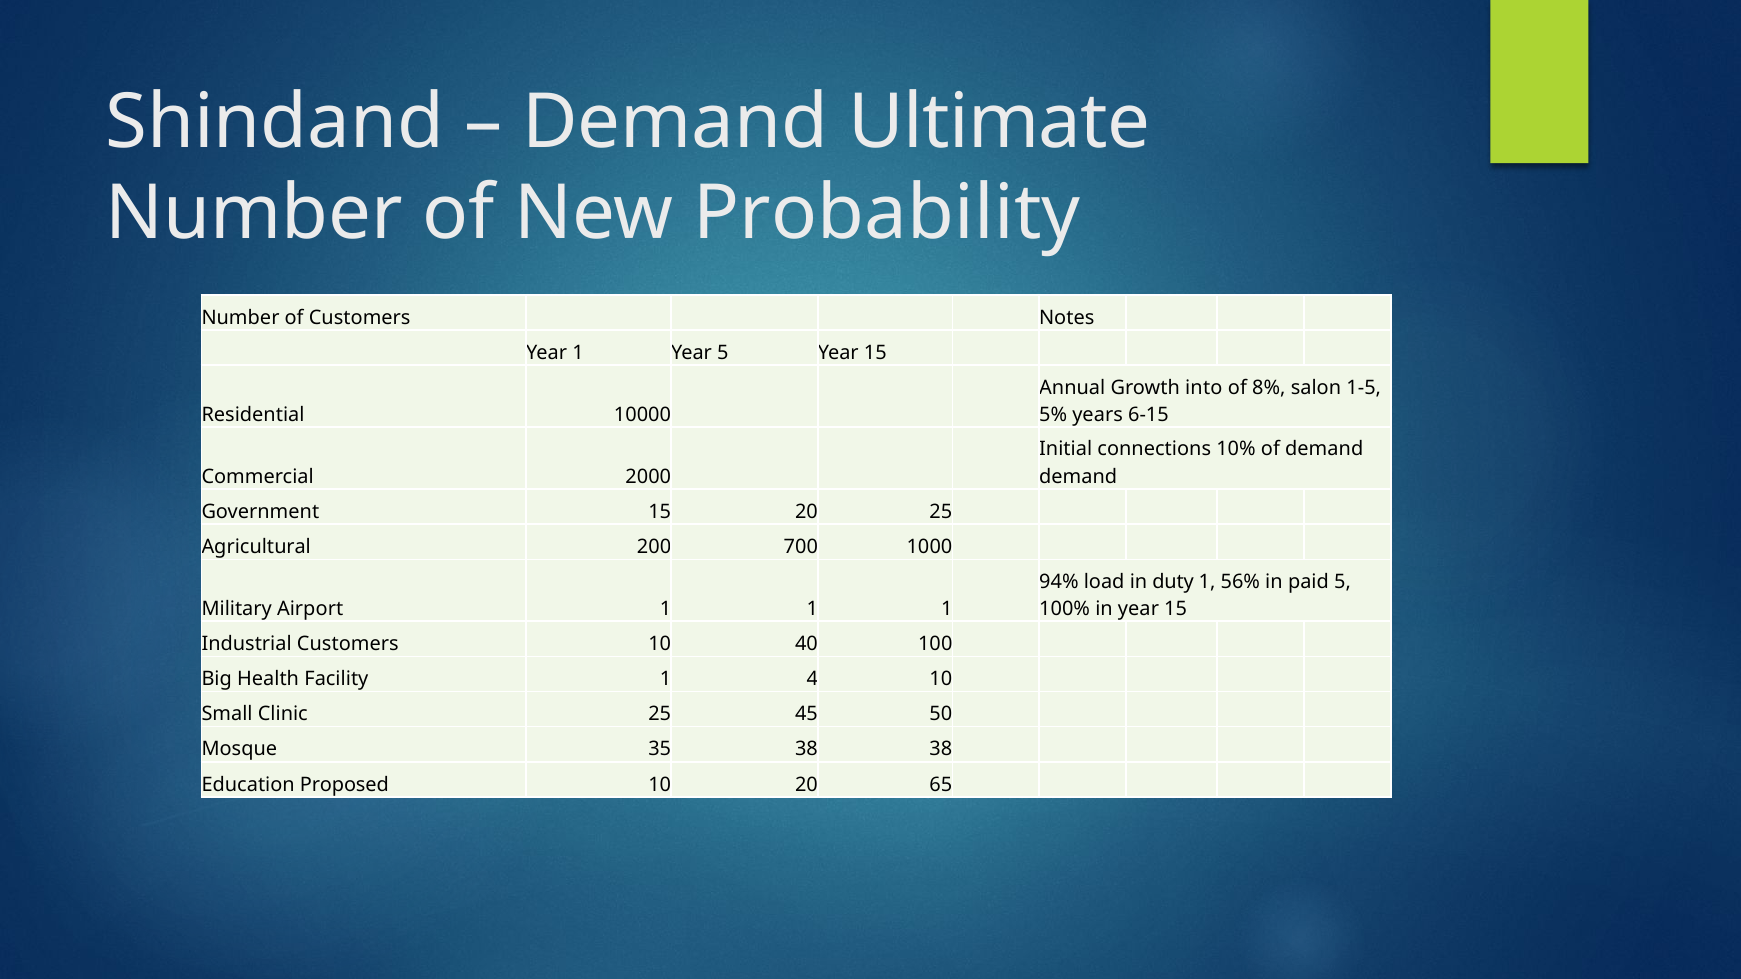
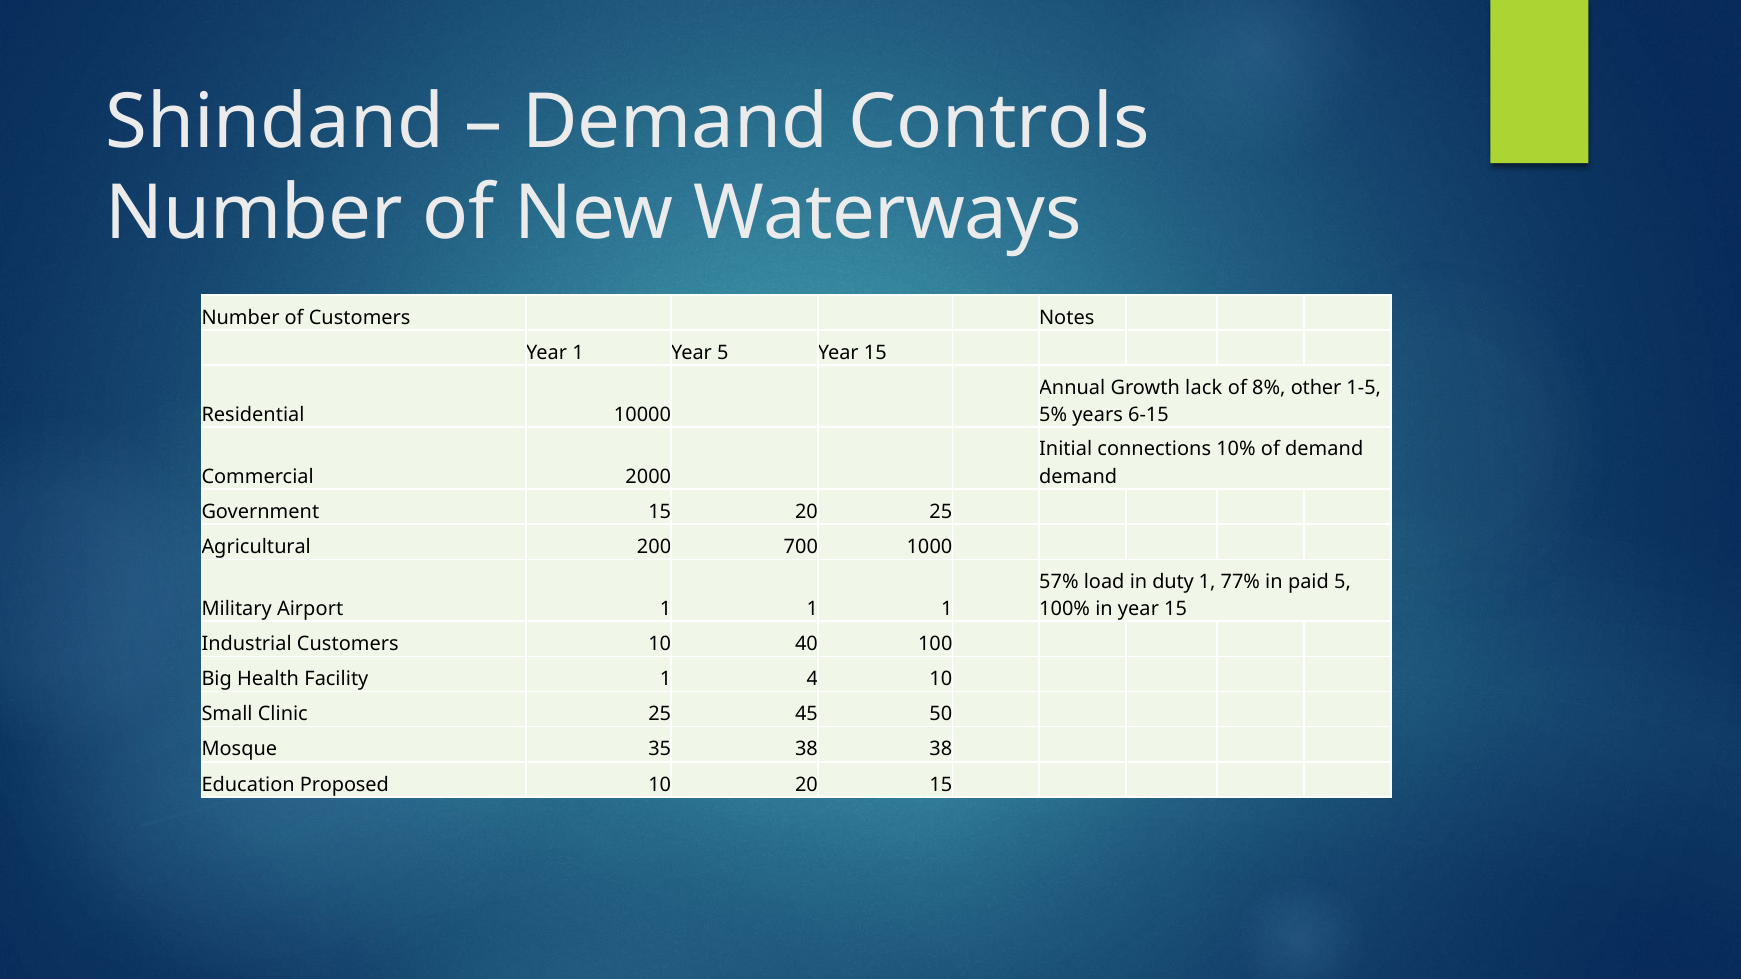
Ultimate: Ultimate -> Controls
Probability: Probability -> Waterways
into: into -> lack
salon: salon -> other
94%: 94% -> 57%
56%: 56% -> 77%
20 65: 65 -> 15
